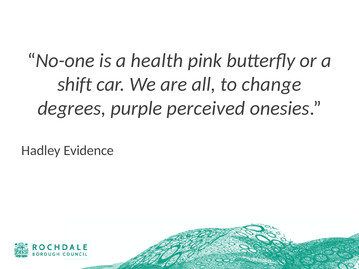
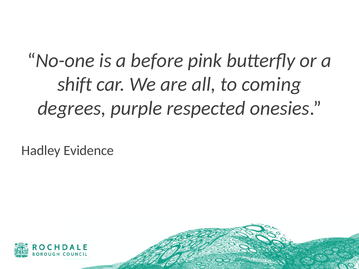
health: health -> before
change: change -> coming
perceived: perceived -> respected
